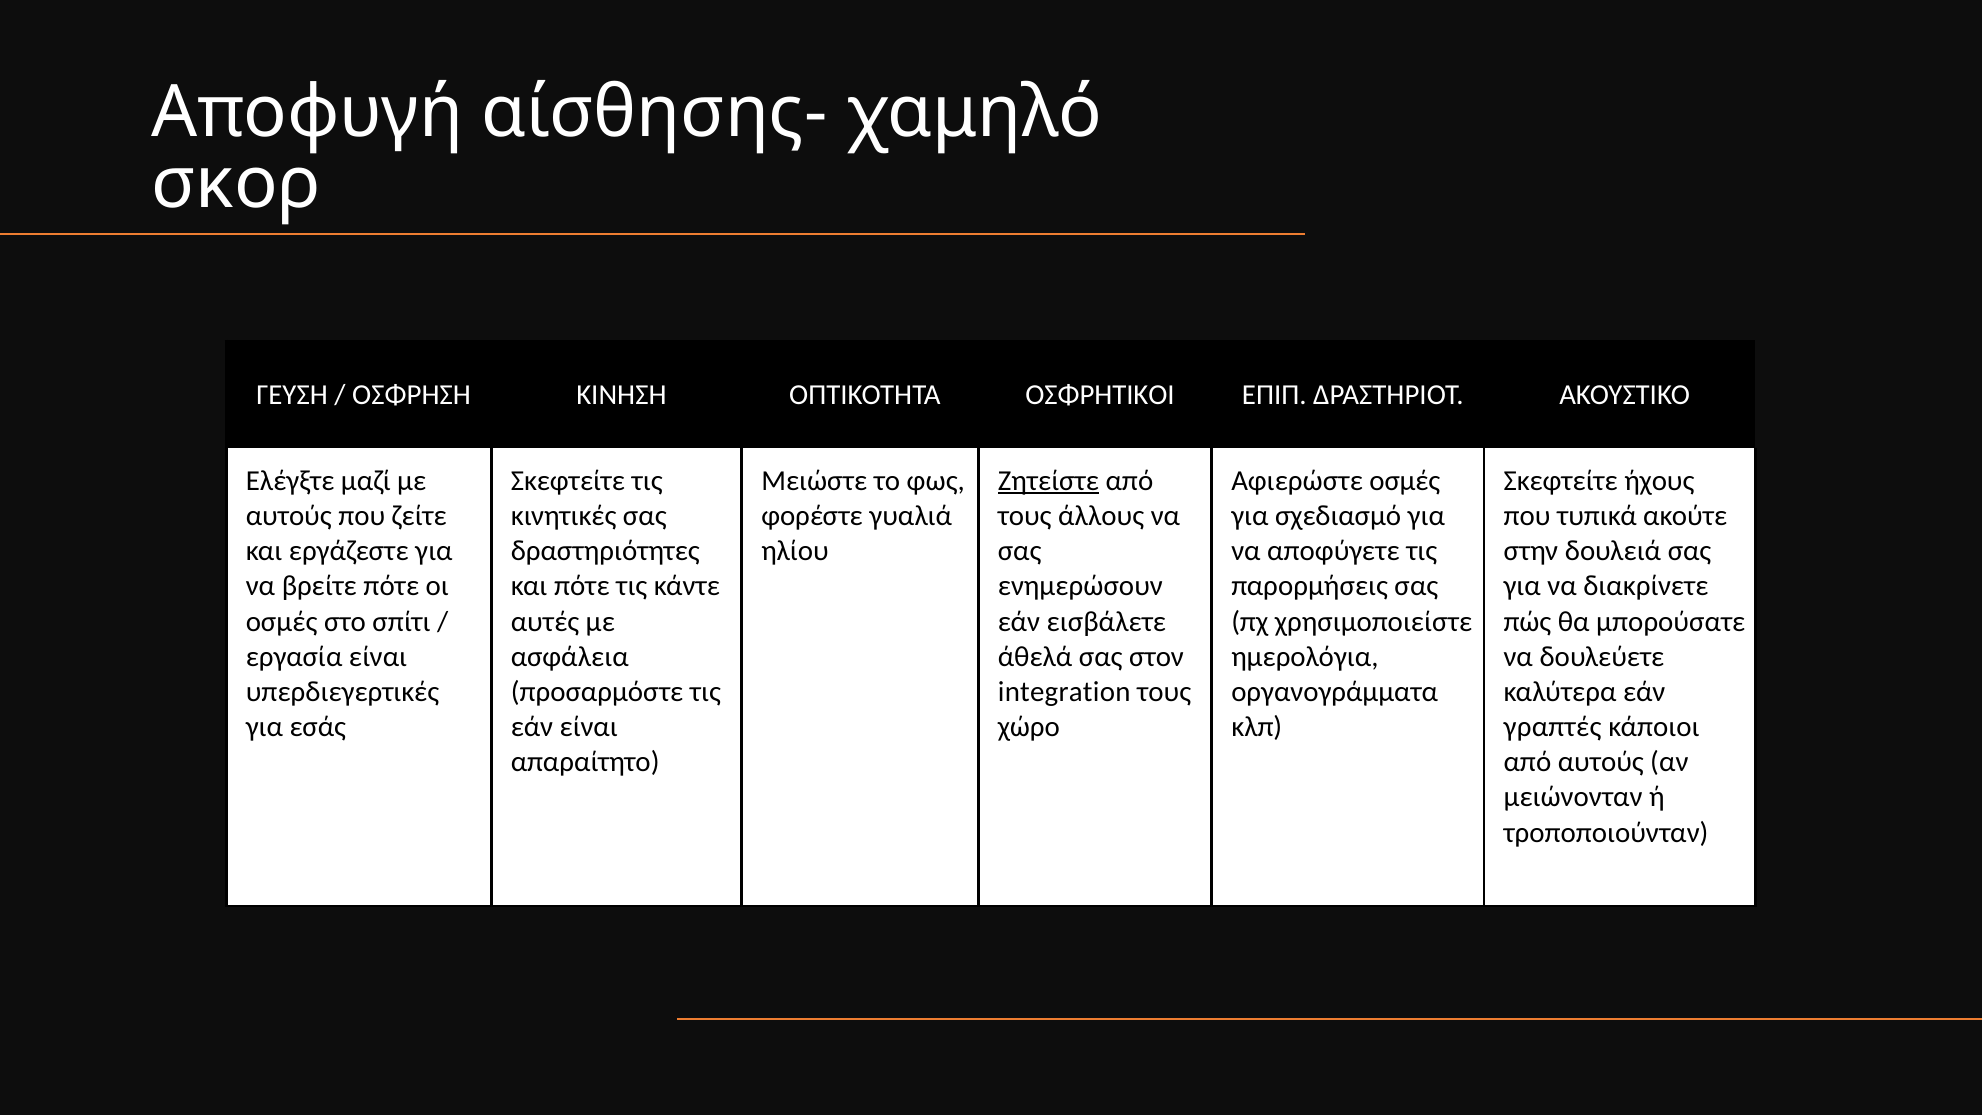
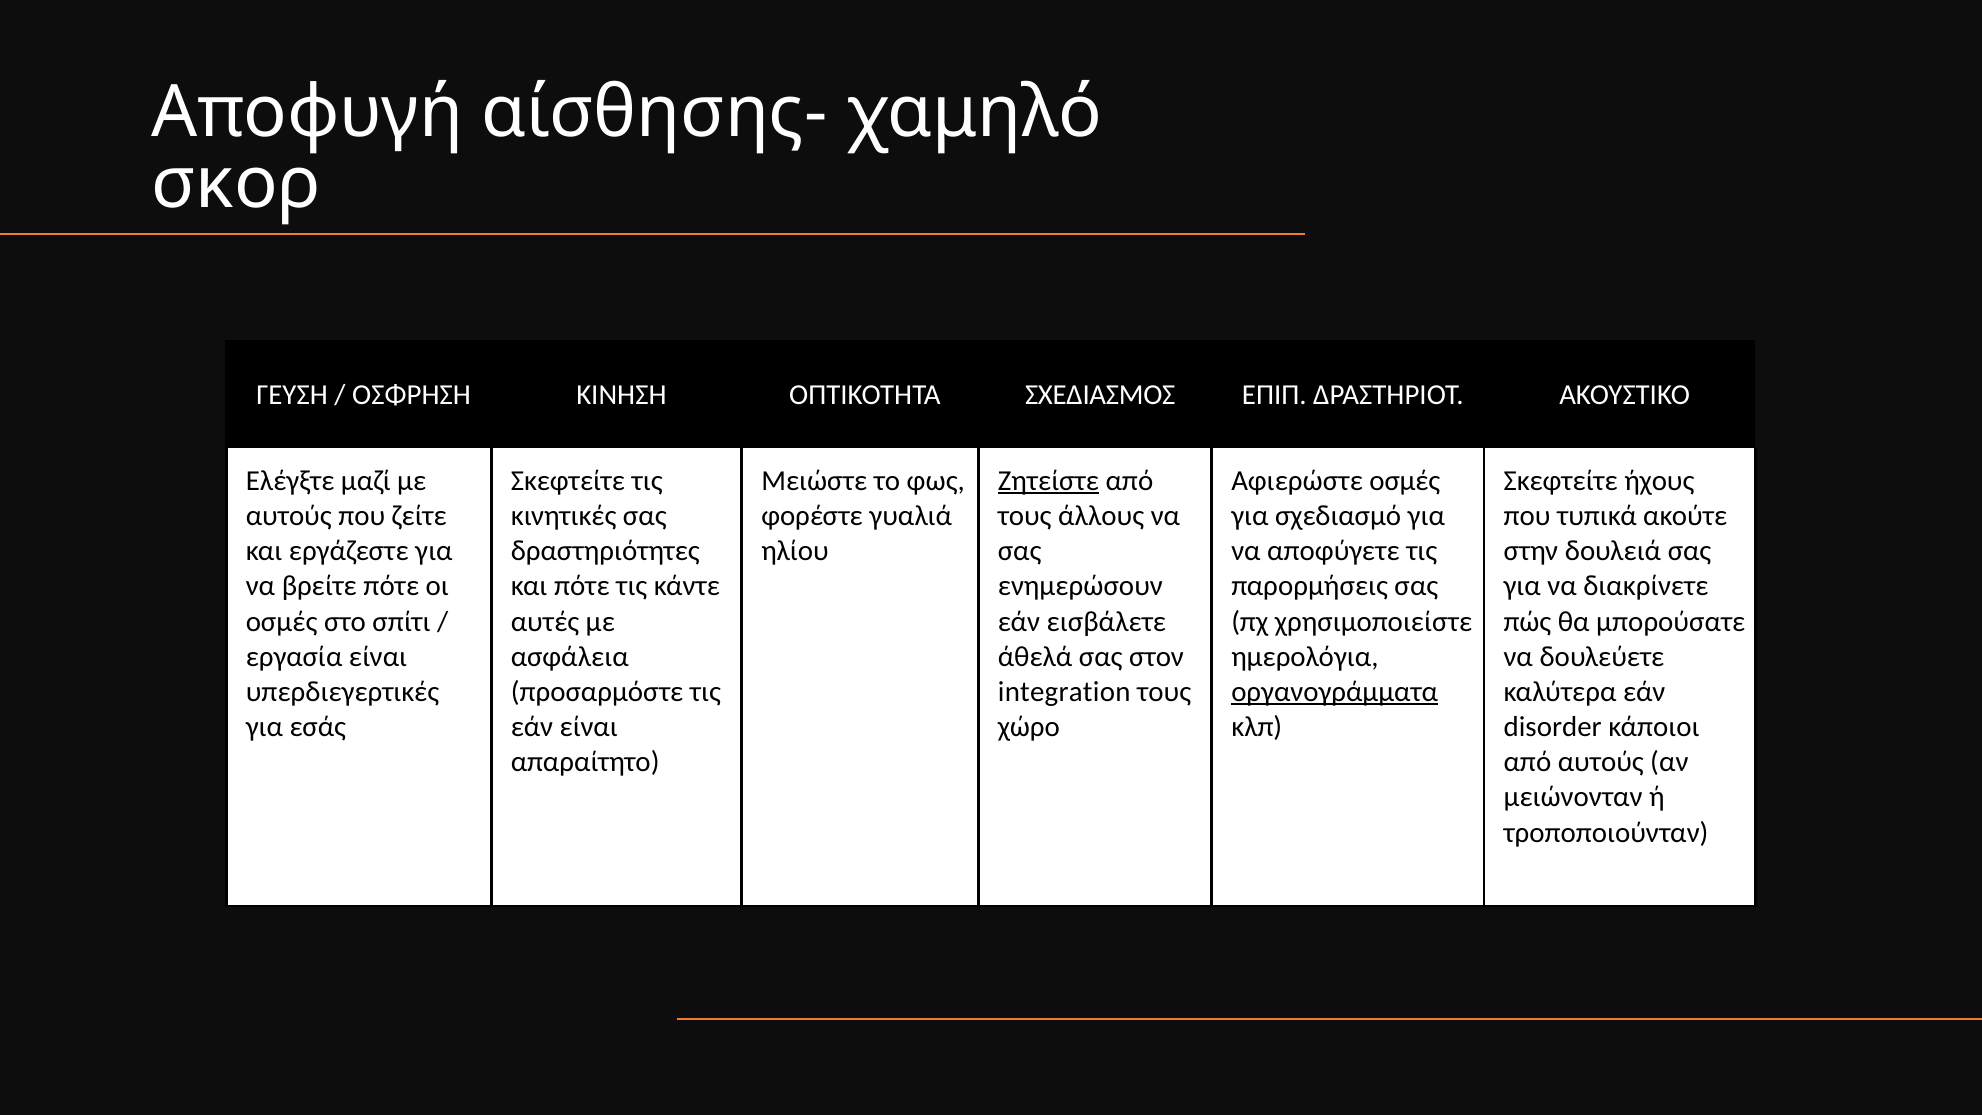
ΟΣΦΡΗΤΙΚΟΙ: ΟΣΦΡΗΤΙΚΟΙ -> ΣΧΕΔΙΑΣΜΟΣ
οργανογράμματα underline: none -> present
γραπτές: γραπτές -> disorder
